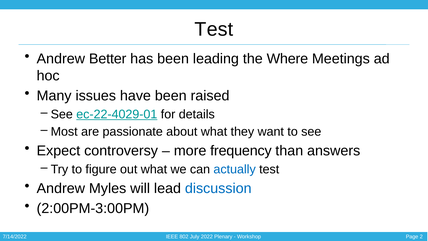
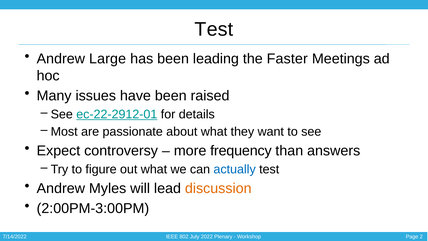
Better: Better -> Large
Where: Where -> Faster
ec-22-4029-01: ec-22-4029-01 -> ec-22-2912-01
discussion colour: blue -> orange
